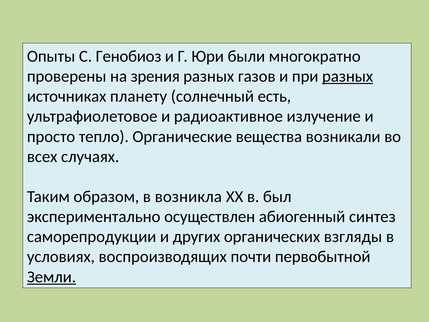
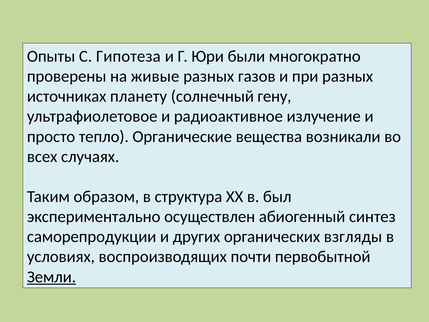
Генобиоз: Генобиоз -> Гипотеза
зрения: зрения -> живые
разных at (348, 76) underline: present -> none
есть: есть -> гену
возникла: возникла -> структура
